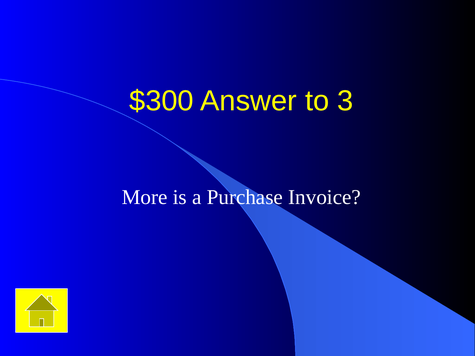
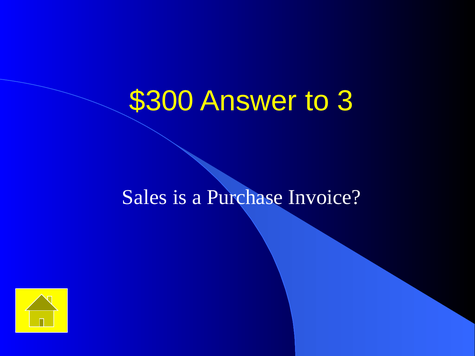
More: More -> Sales
